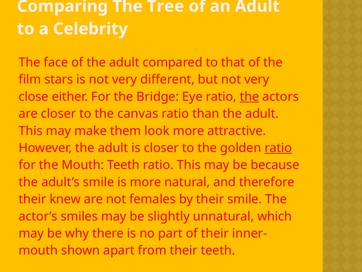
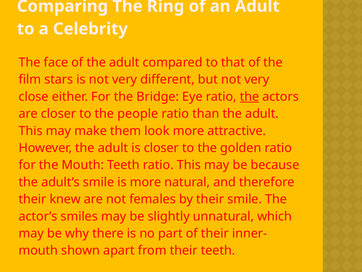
Tree: Tree -> Ring
canvas: canvas -> people
ratio at (278, 148) underline: present -> none
